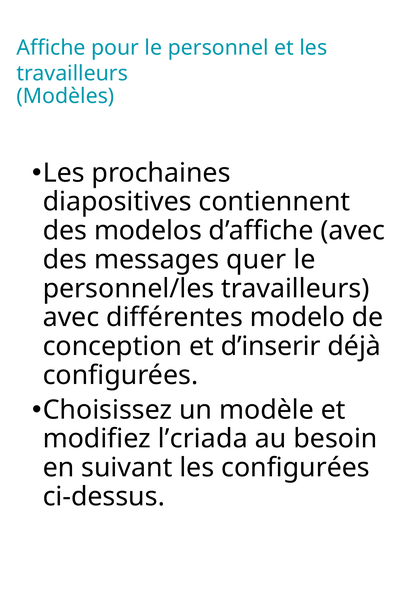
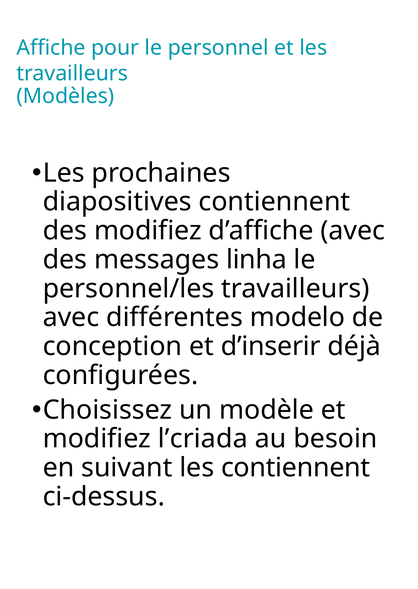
des modelos: modelos -> modifiez
quer: quer -> linha
les configurées: configurées -> contiennent
